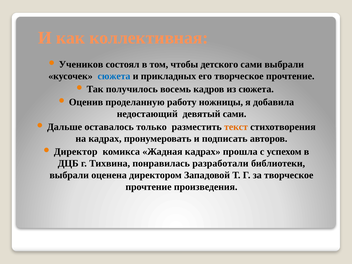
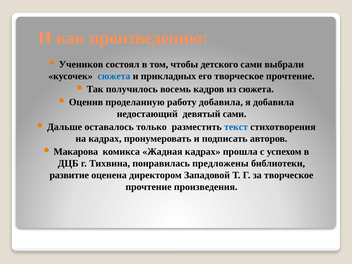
коллективная: коллективная -> произведению
работу ножницы: ножницы -> добавила
текст colour: orange -> blue
Директор: Директор -> Макарова
разработали: разработали -> предложены
выбрали at (69, 175): выбрали -> развитие
